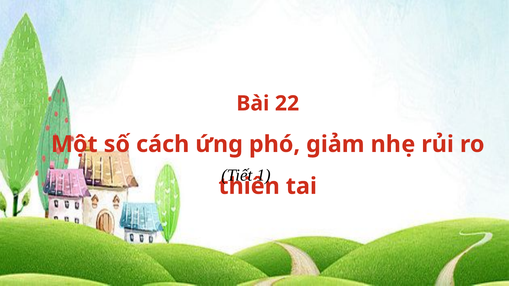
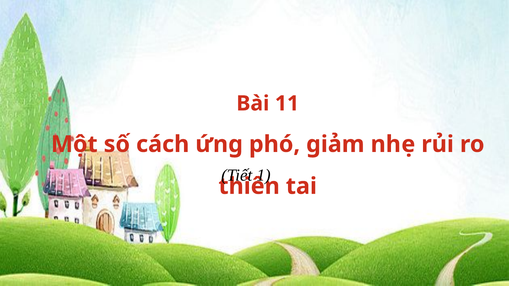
22: 22 -> 11
